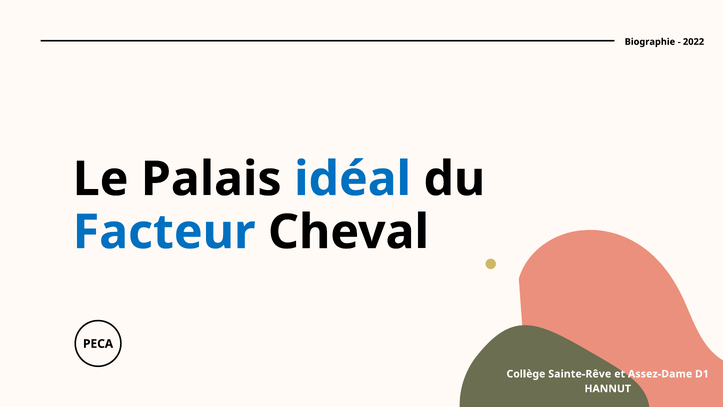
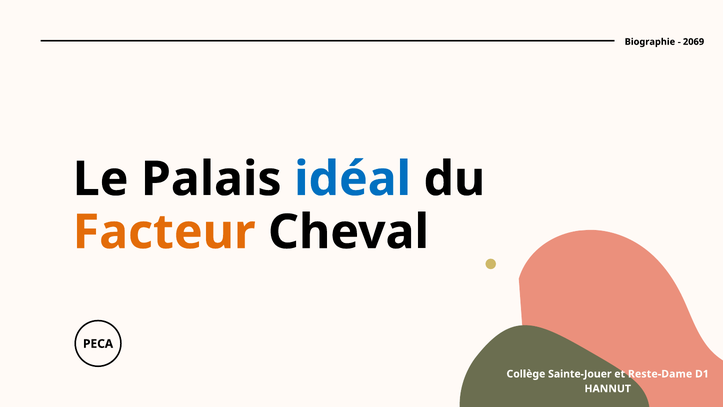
2022: 2022 -> 2069
Facteur colour: blue -> orange
Sainte-Rêve: Sainte-Rêve -> Sainte-Jouer
Assez-Dame: Assez-Dame -> Reste-Dame
